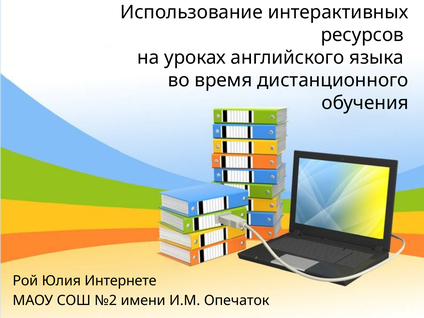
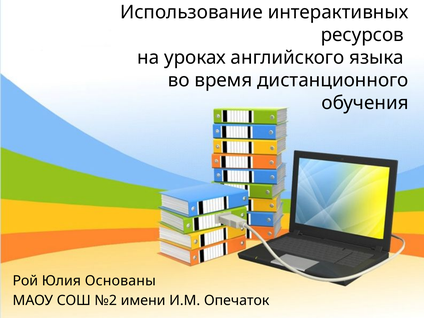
Интернете: Интернете -> Основаны
